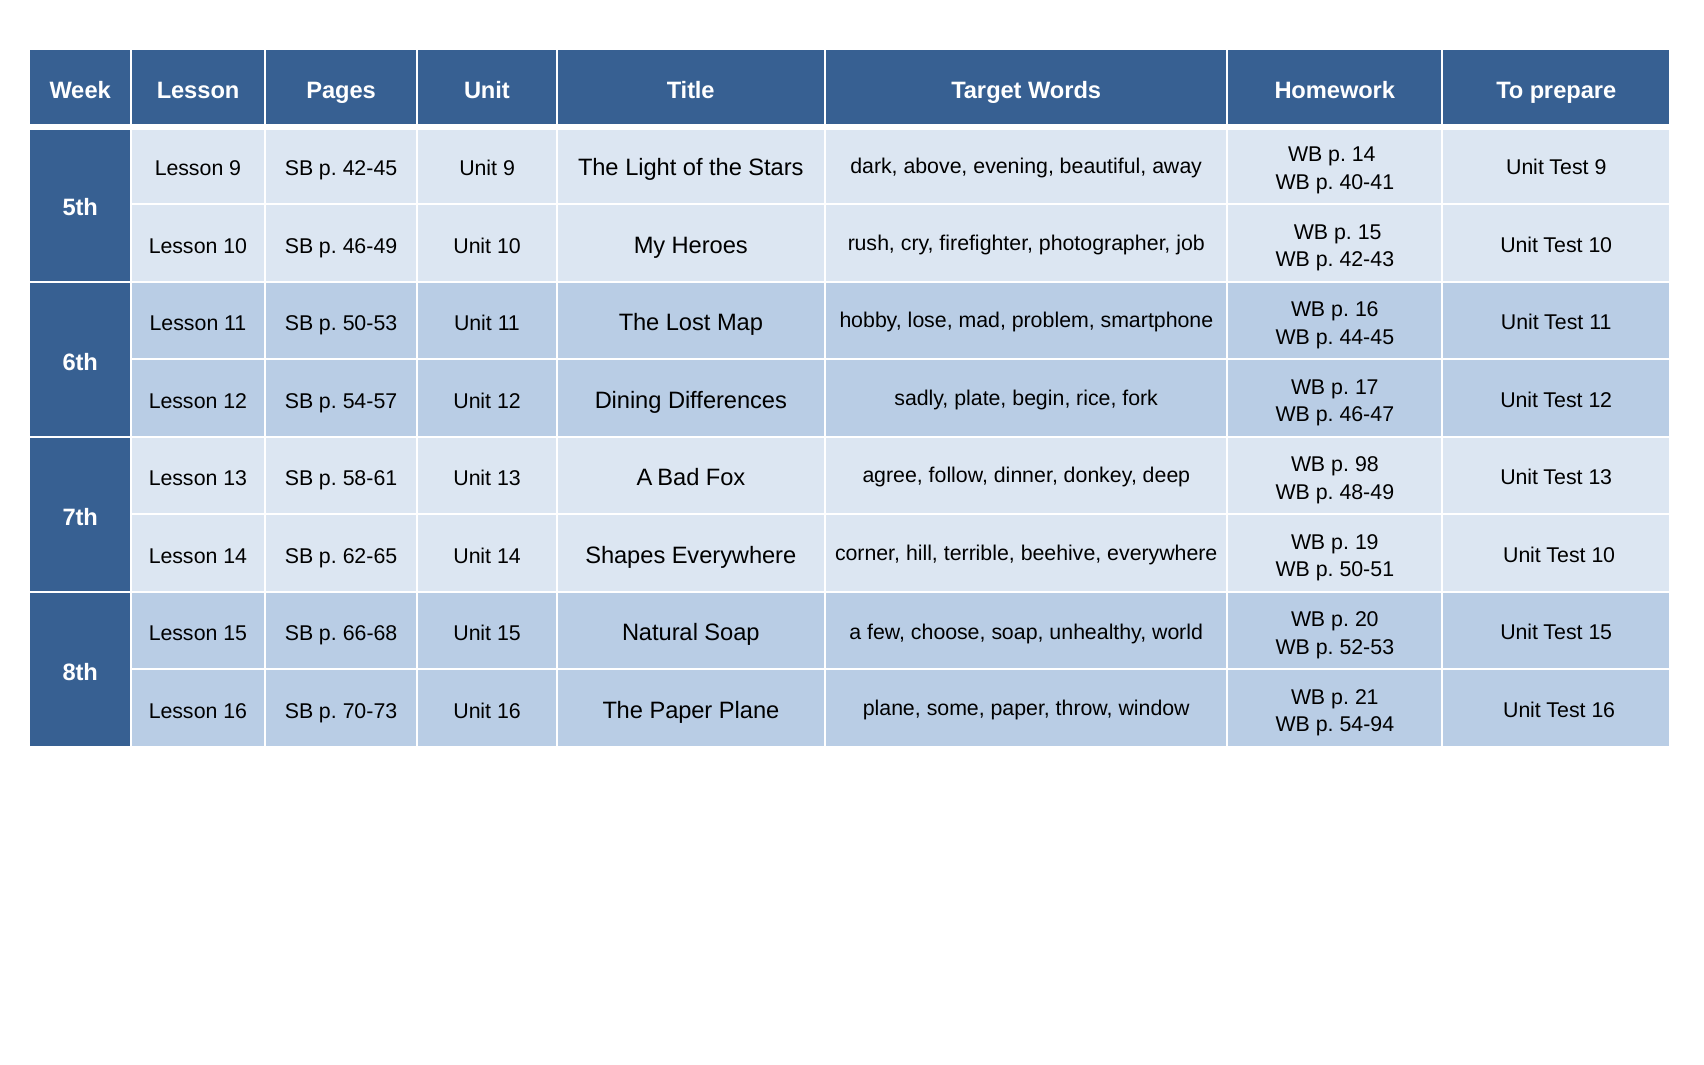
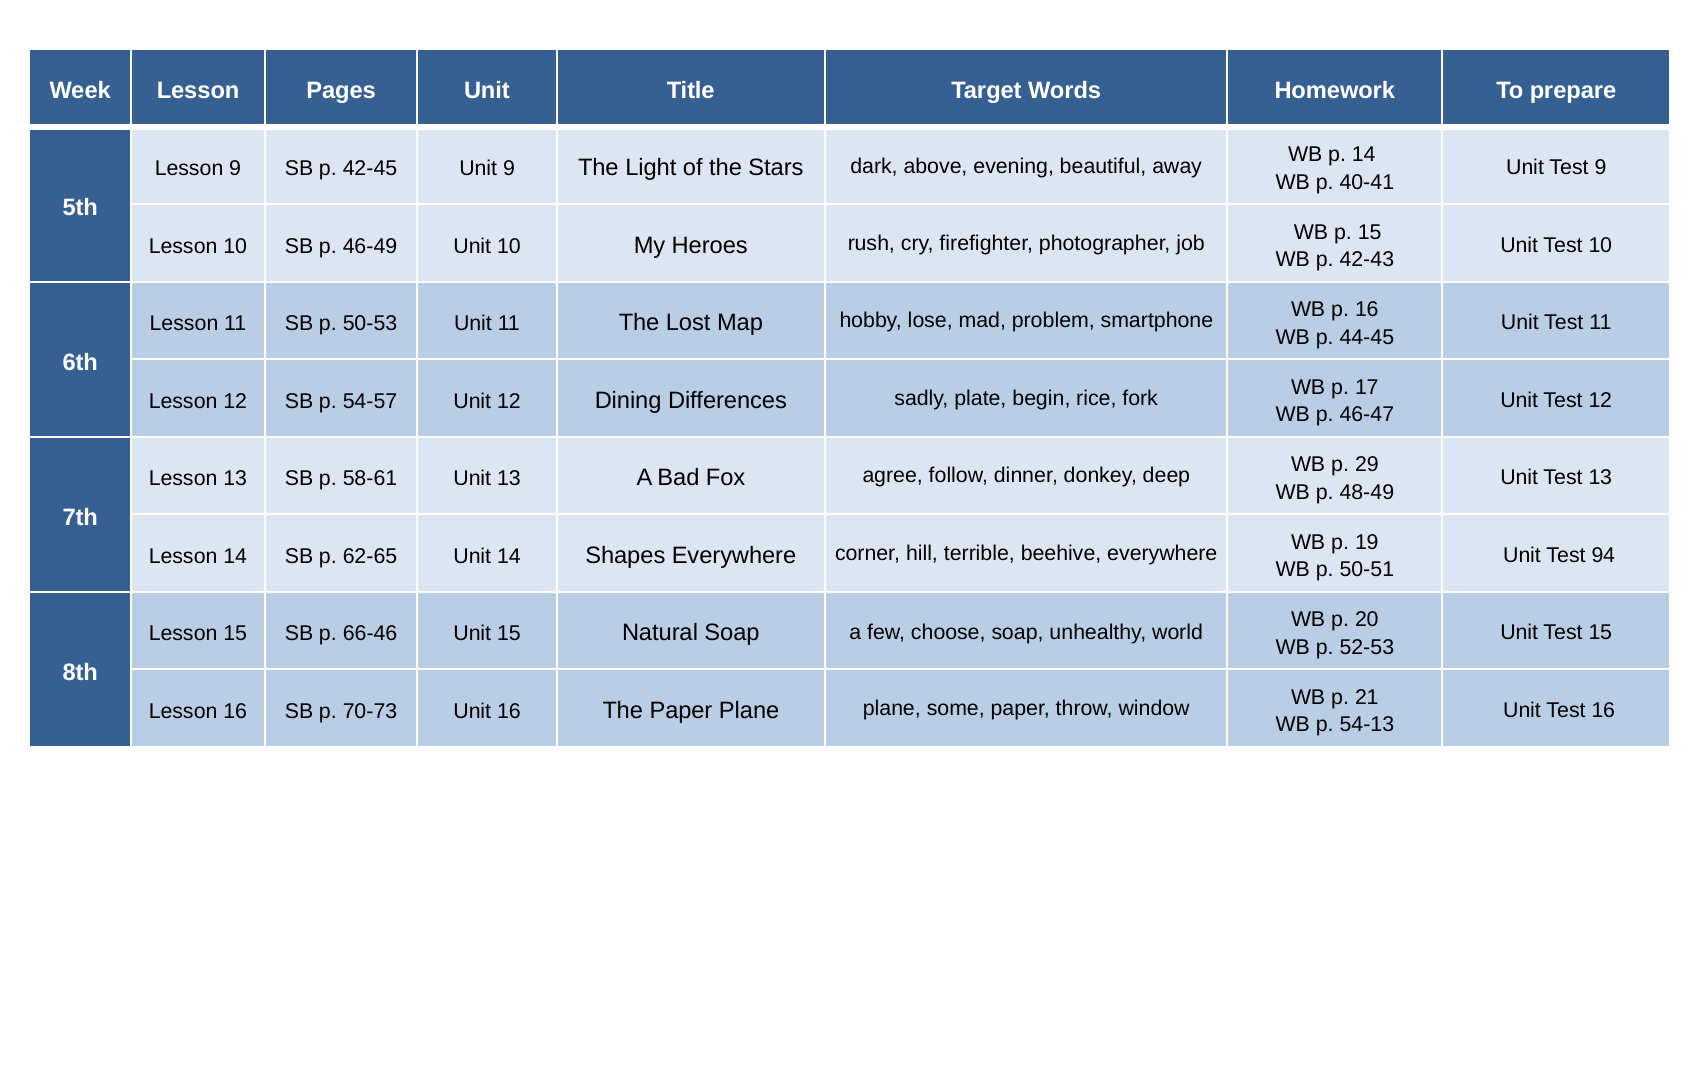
98: 98 -> 29
10 at (1603, 555): 10 -> 94
66-68: 66-68 -> 66-46
54-94: 54-94 -> 54-13
